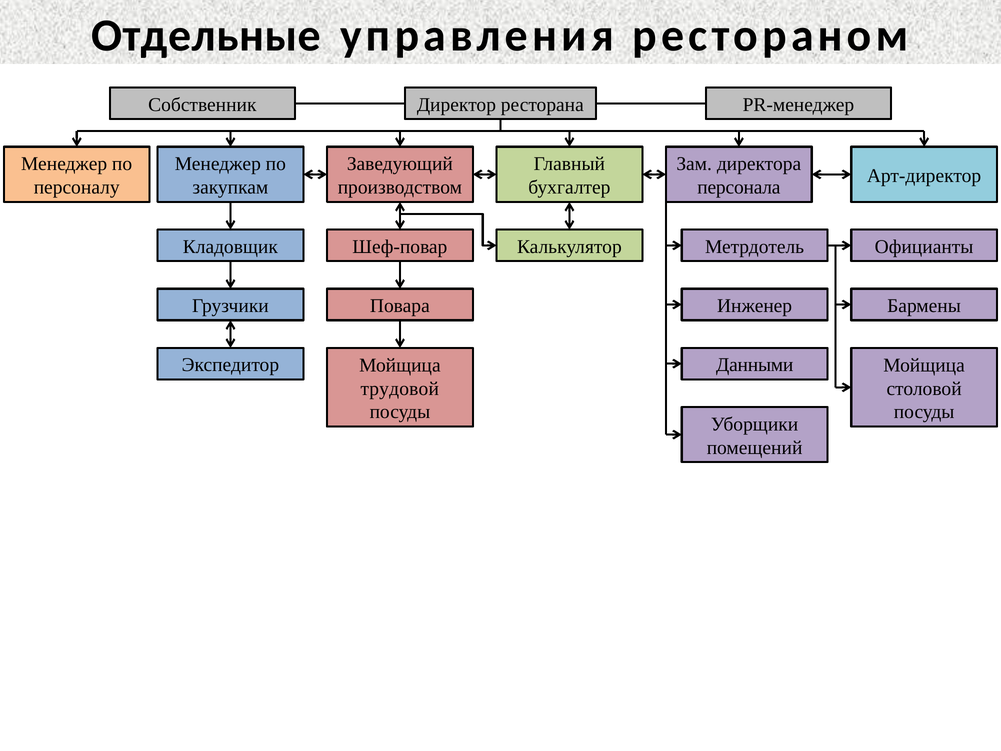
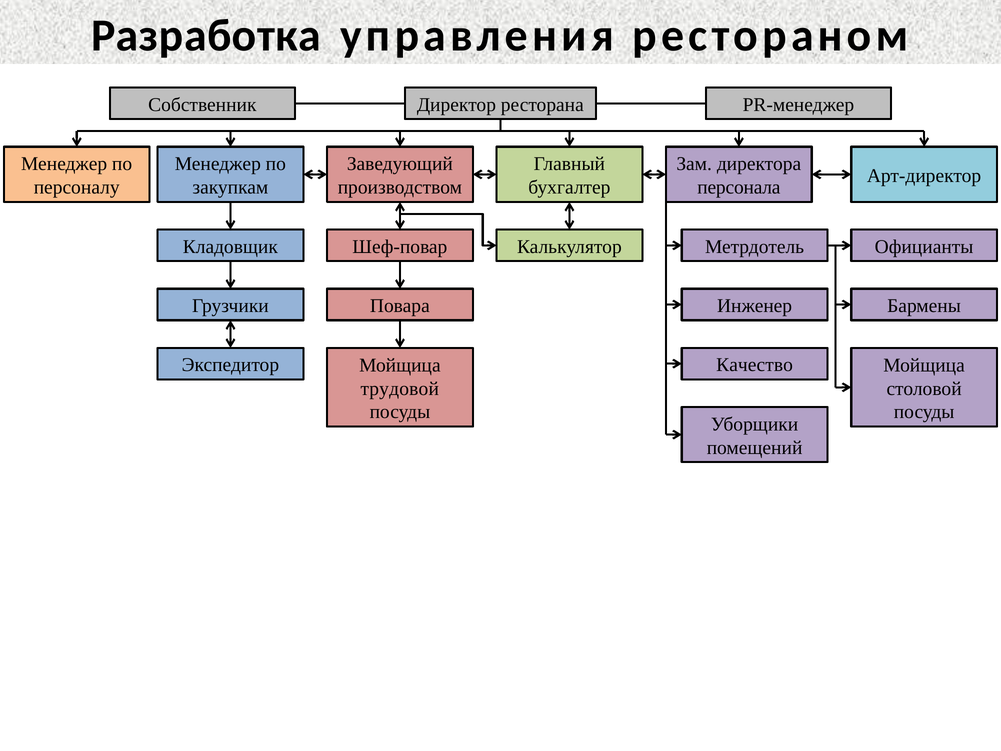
Отдельные: Отдельные -> Разработка
Данными: Данными -> Качество
